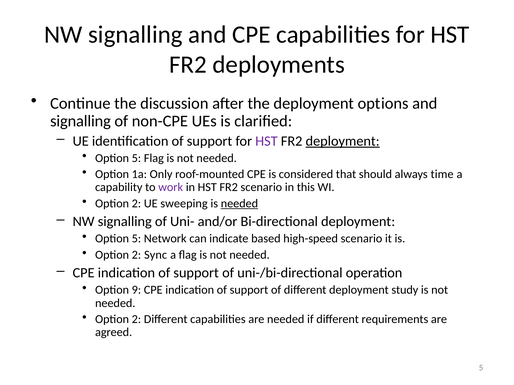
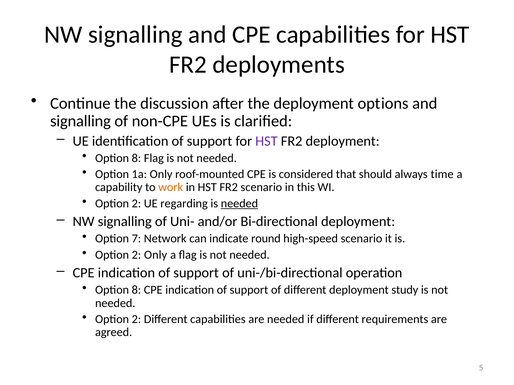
deployment at (343, 141) underline: present -> none
5 at (136, 158): 5 -> 8
work colour: purple -> orange
sweeping: sweeping -> regarding
5 at (136, 239): 5 -> 7
based: based -> round
2 Sync: Sync -> Only
9 at (136, 290): 9 -> 8
